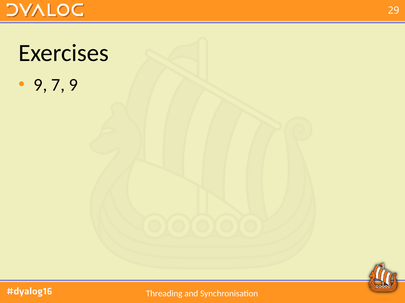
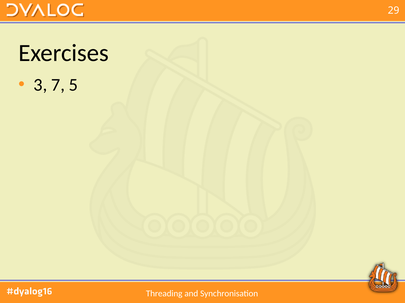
9 at (40, 85): 9 -> 3
7 9: 9 -> 5
